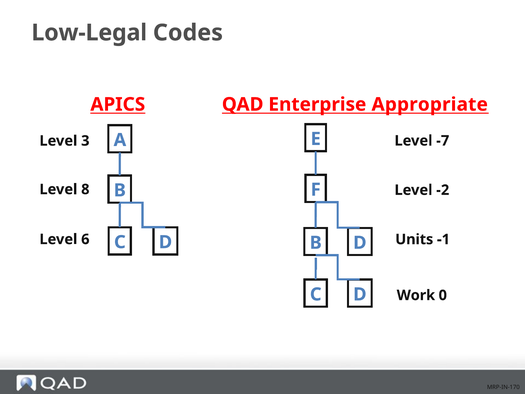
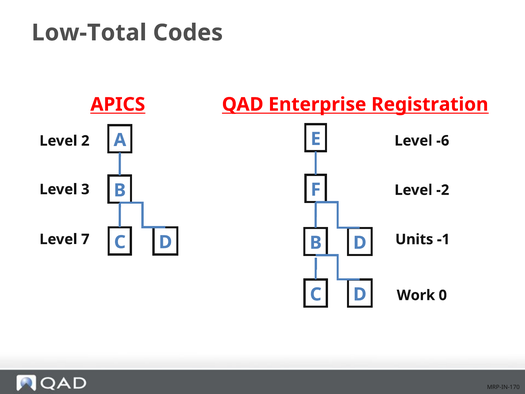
Low-Legal: Low-Legal -> Low-Total
Appropriate: Appropriate -> Registration
-7: -7 -> -6
3: 3 -> 2
8: 8 -> 3
6: 6 -> 7
